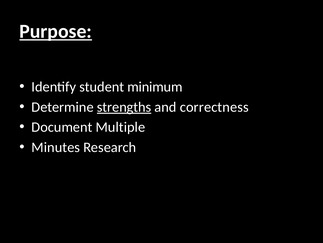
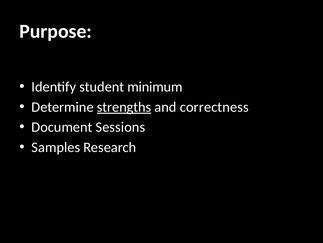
Purpose underline: present -> none
Multiple: Multiple -> Sessions
Minutes: Minutes -> Samples
